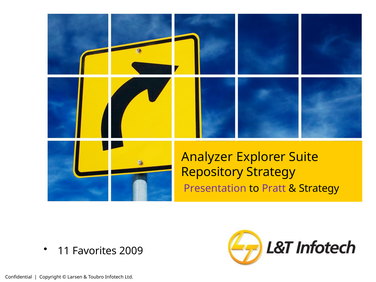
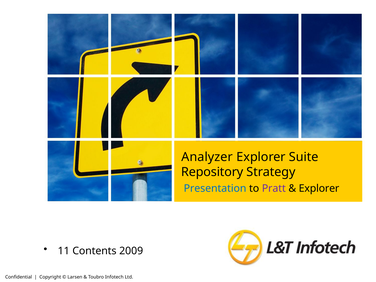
Presentation colour: purple -> blue
Strategy at (319, 188): Strategy -> Explorer
Favorites: Favorites -> Contents
